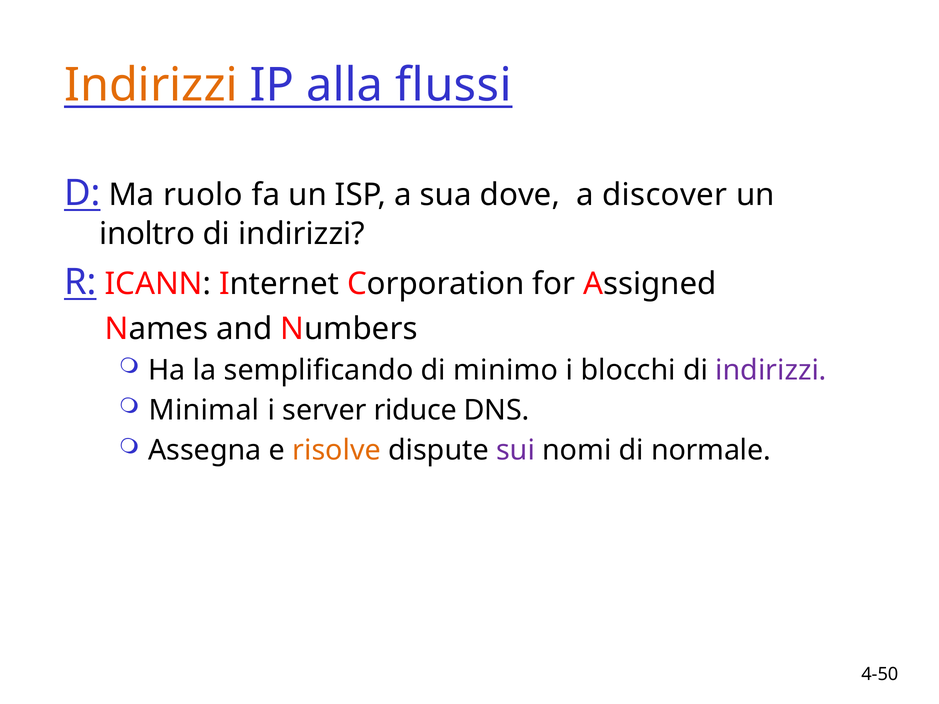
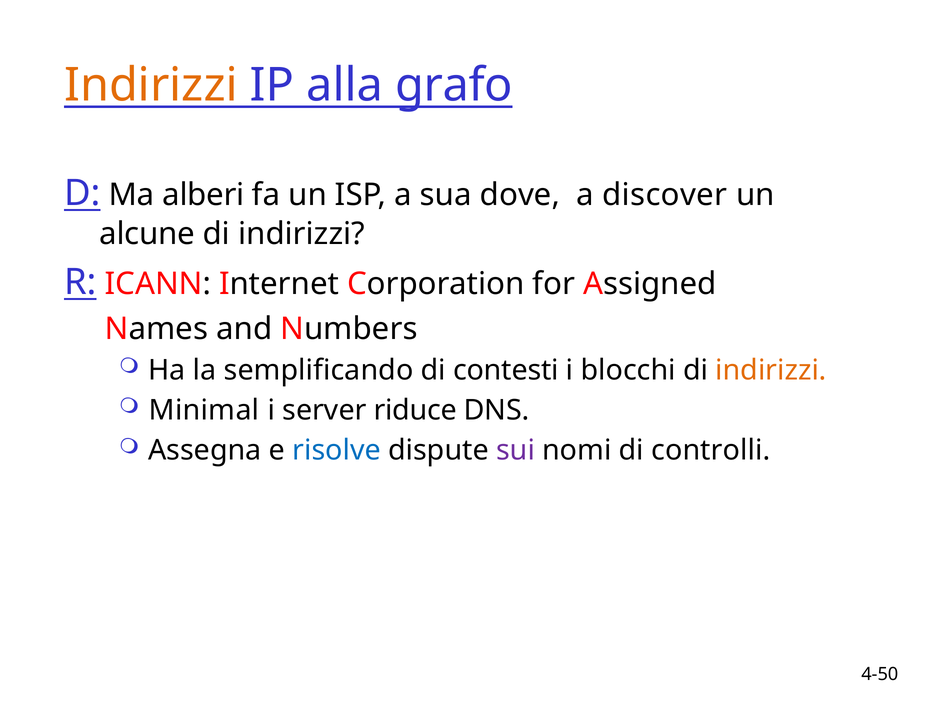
flussi: flussi -> grafo
ruolo: ruolo -> alberi
inoltro: inoltro -> alcune
minimo: minimo -> contesti
indirizzi at (771, 370) colour: purple -> orange
risolve colour: orange -> blue
normale: normale -> controlli
